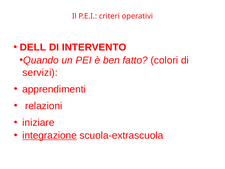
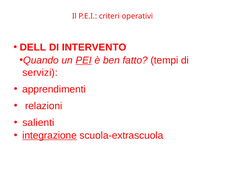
PEI underline: none -> present
colori: colori -> tempi
iniziare: iniziare -> salienti
